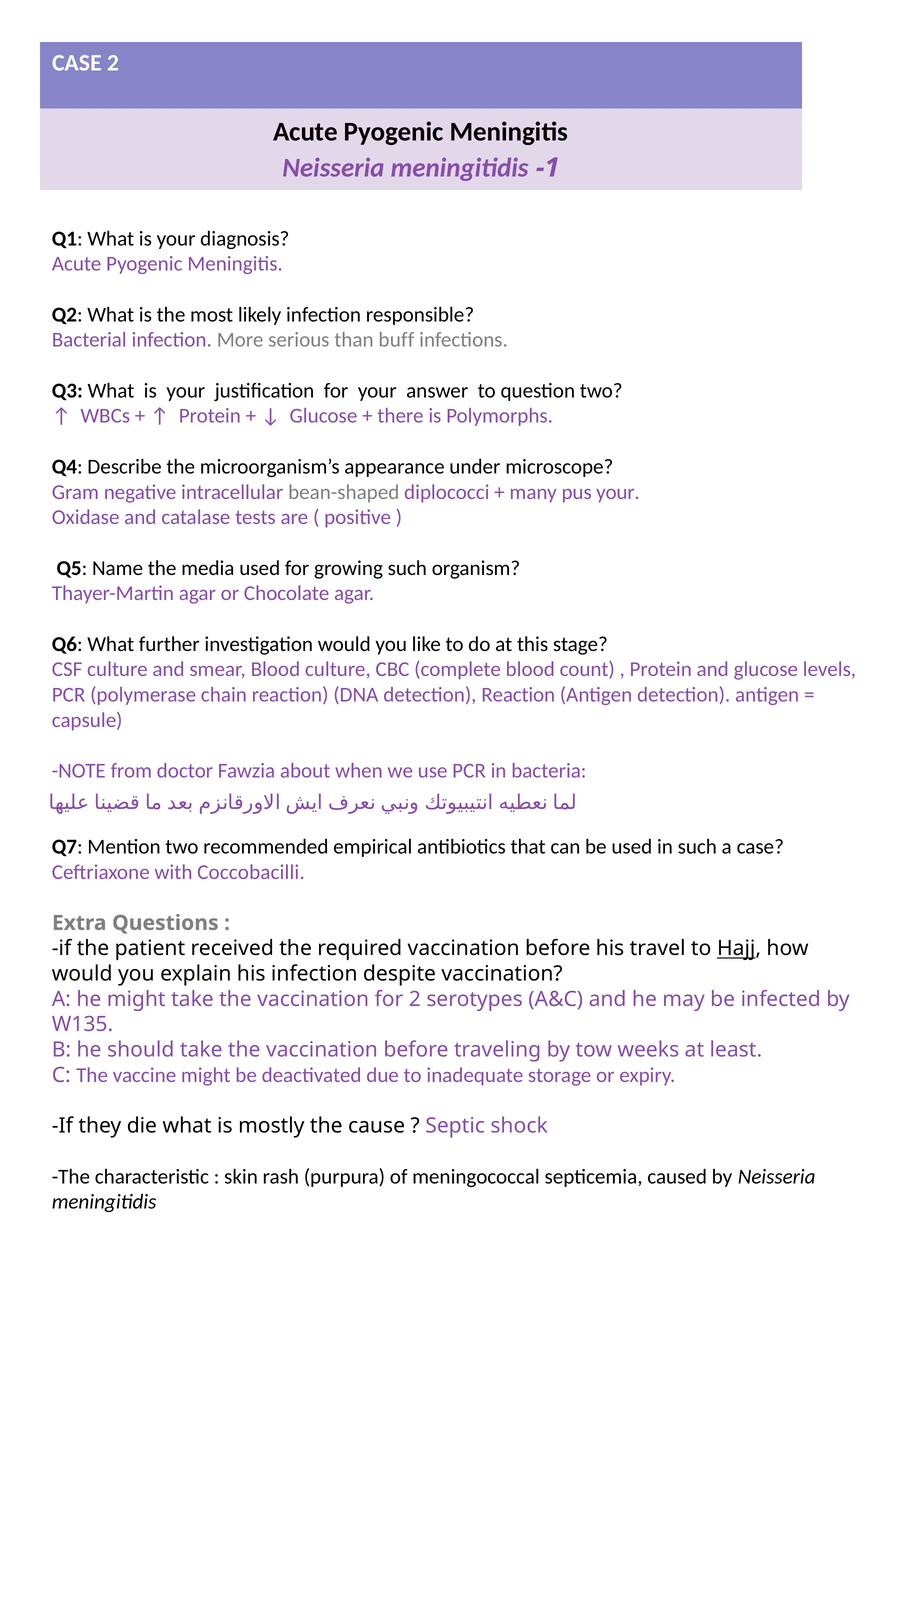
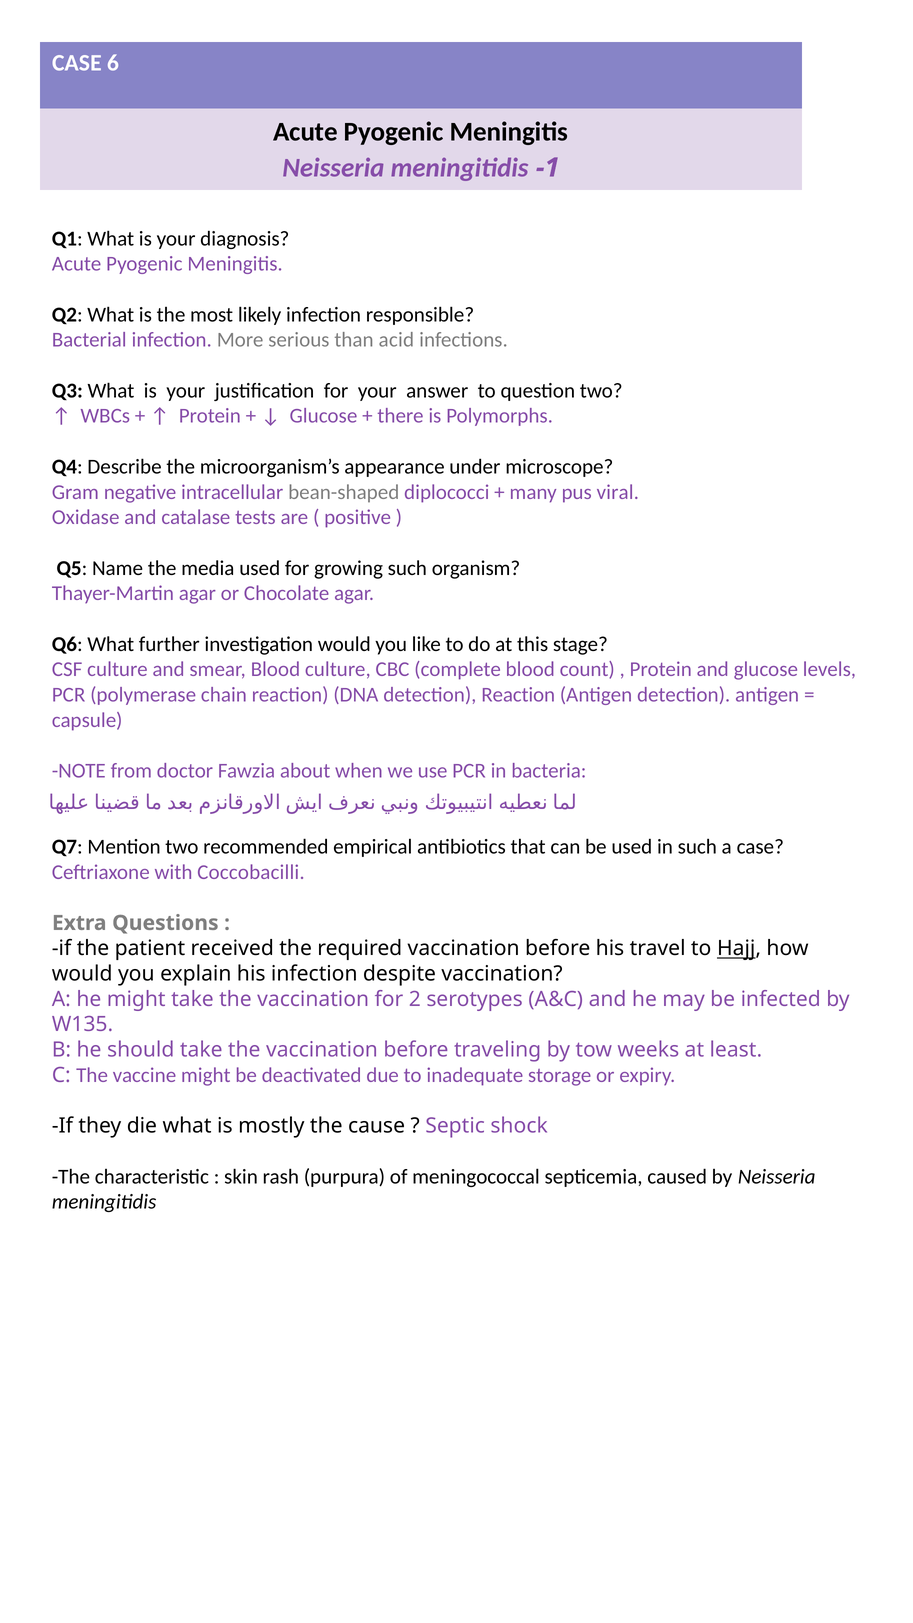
CASE 2: 2 -> 6
buff: buff -> acid
pus your: your -> viral
